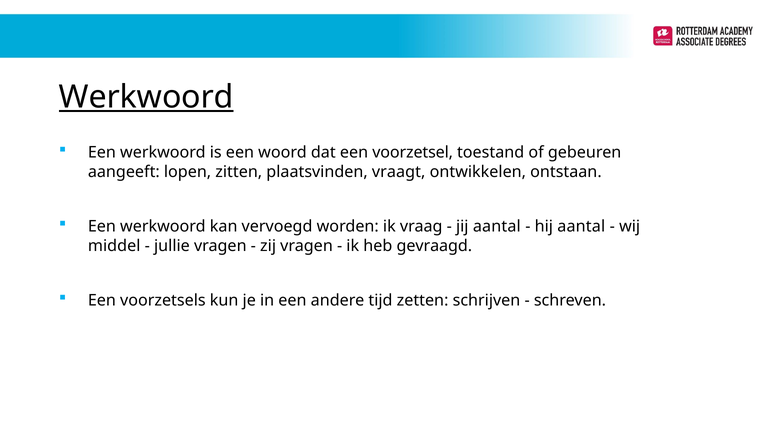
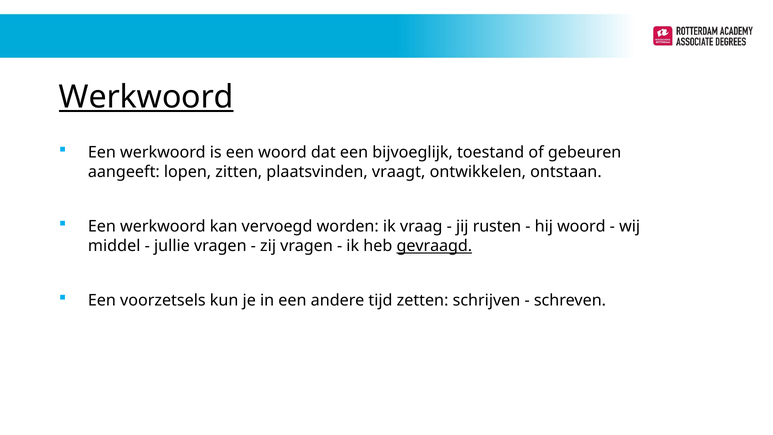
voorzetsel: voorzetsel -> bijvoeglijk
jij aantal: aantal -> rusten
hij aantal: aantal -> woord
gevraagd underline: none -> present
